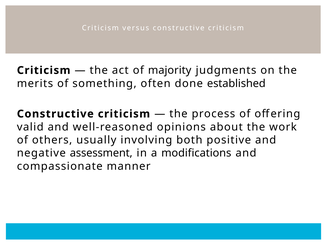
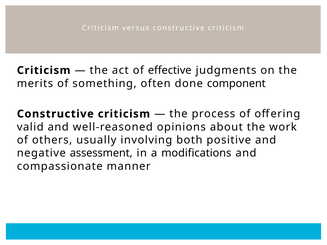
majority: majority -> effective
established: established -> component
